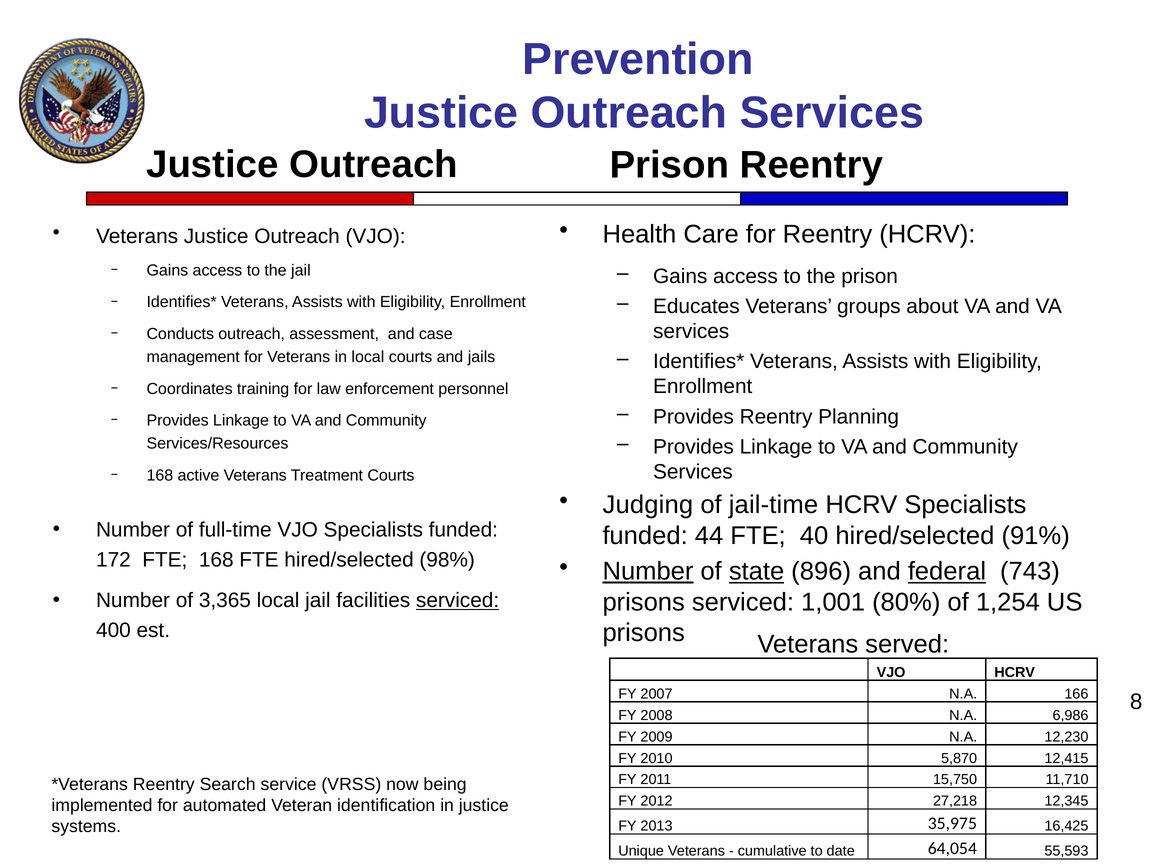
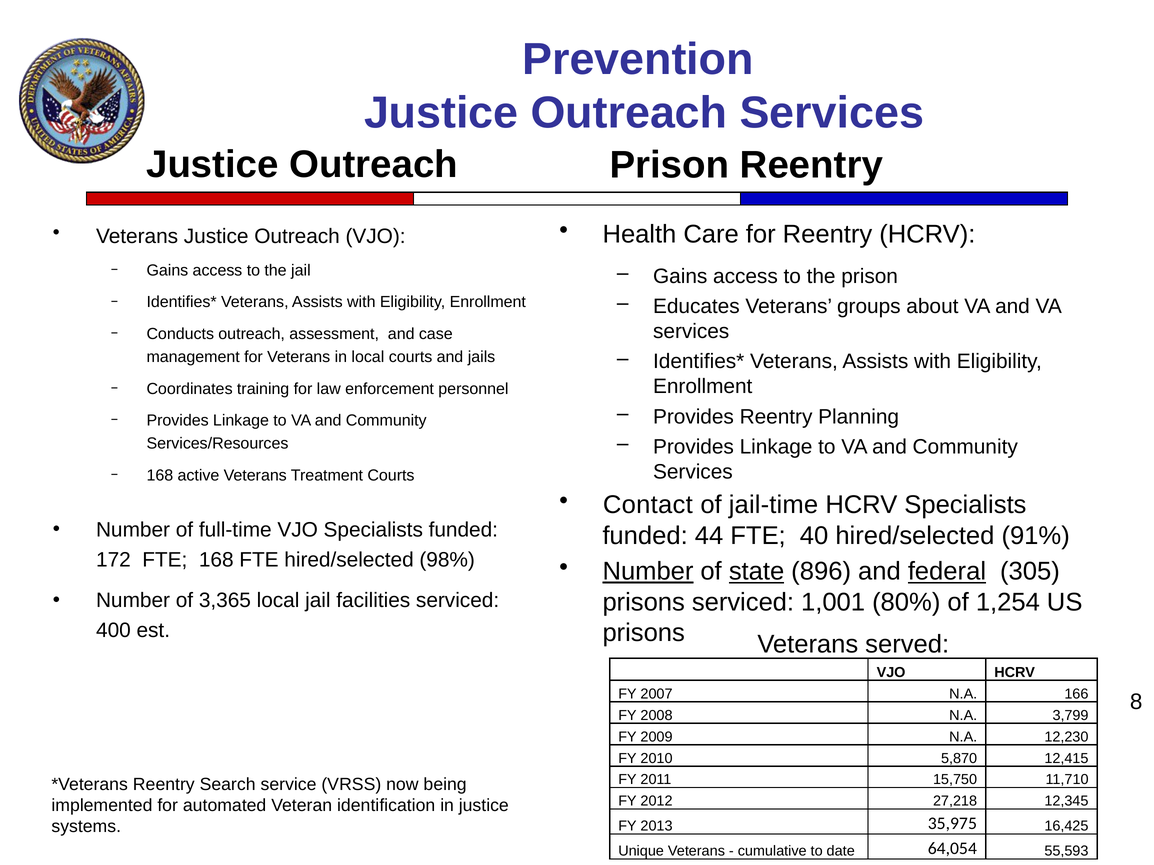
Judging: Judging -> Contact
743: 743 -> 305
serviced at (458, 601) underline: present -> none
6,986: 6,986 -> 3,799
